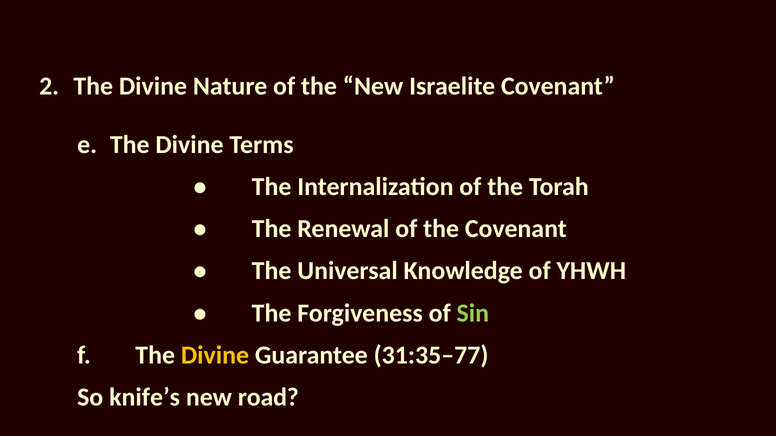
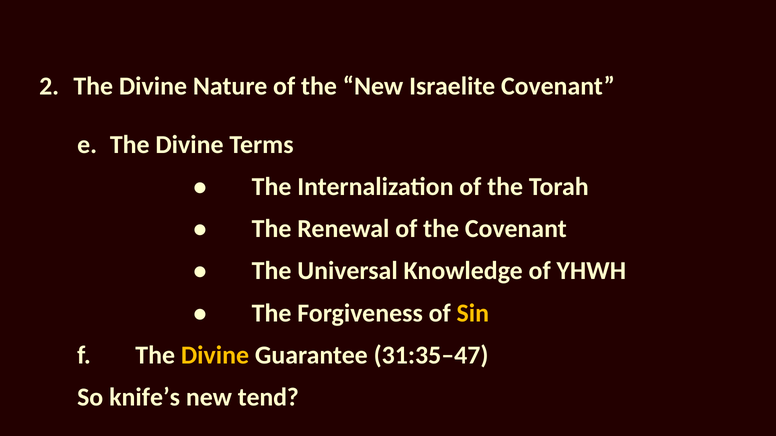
Sin colour: light green -> yellow
31:35–77: 31:35–77 -> 31:35–47
road: road -> tend
